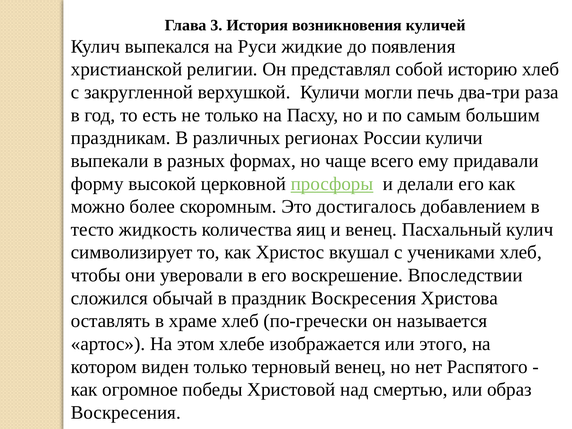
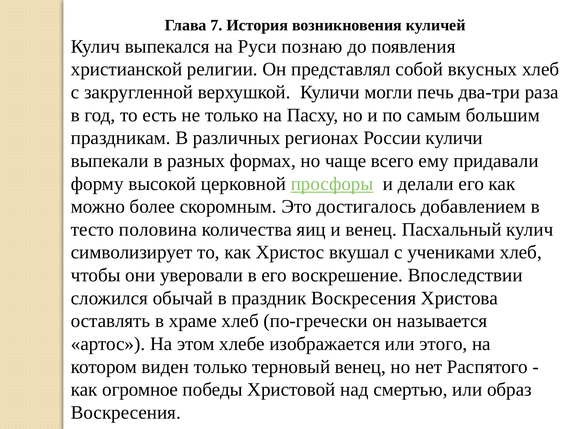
3: 3 -> 7
жидкие: жидкие -> познаю
историю: историю -> вкусных
жидкость: жидкость -> половина
